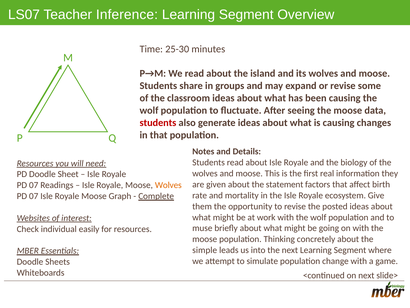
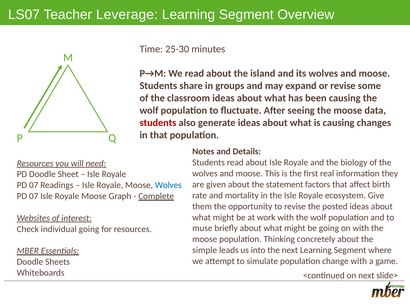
Inference: Inference -> Leverage
Wolves at (168, 185) colour: orange -> blue
individual easily: easily -> going
